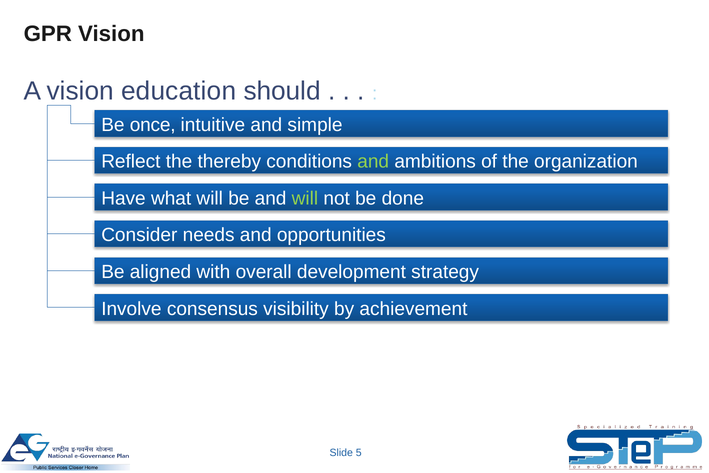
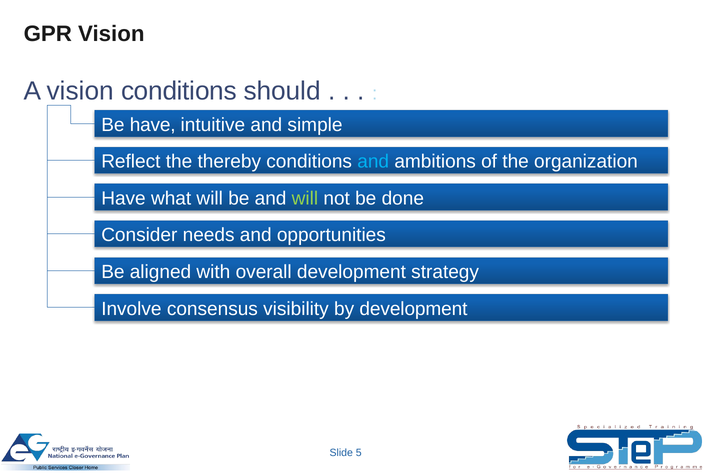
vision education: education -> conditions
Be once: once -> have
and at (373, 161) colour: light green -> light blue
by achievement: achievement -> development
